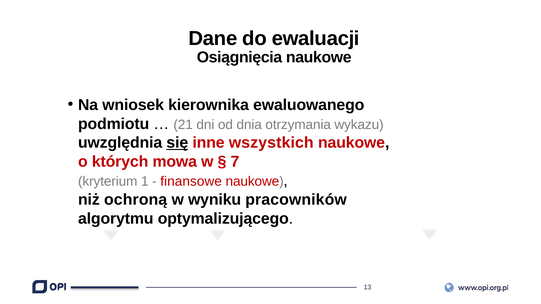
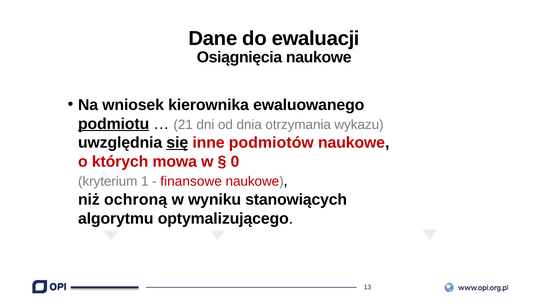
podmiotu underline: none -> present
wszystkich: wszystkich -> podmiotów
7: 7 -> 0
pracowników: pracowników -> stanowiących
